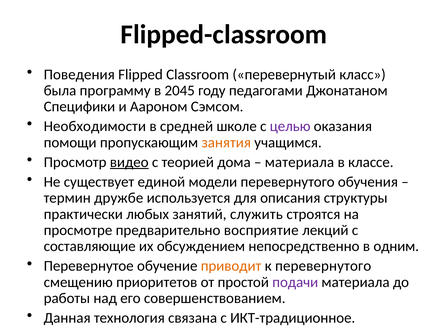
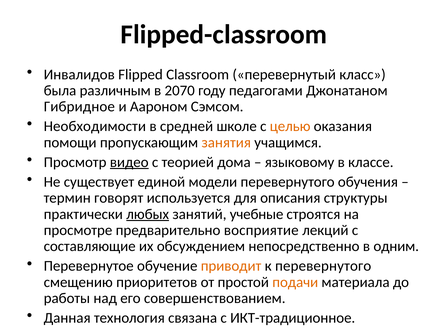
Поведения: Поведения -> Инвалидов
программу: программу -> различным
2045: 2045 -> 2070
Специфики: Специфики -> Гибридное
целью colour: purple -> orange
материала at (299, 162): материала -> языковому
дружбе: дружбе -> говорят
любых underline: none -> present
служить: служить -> учебные
подачи colour: purple -> orange
